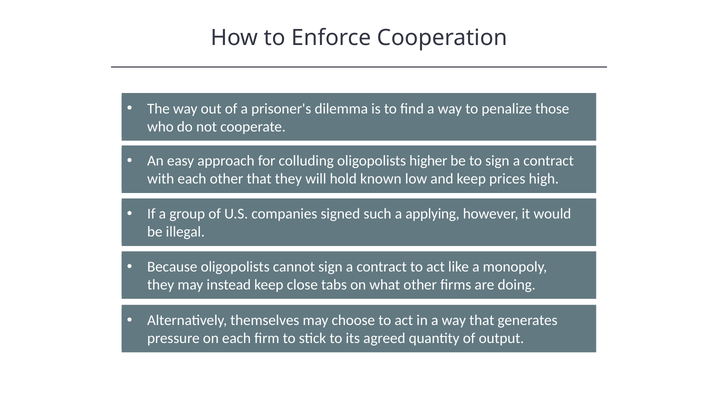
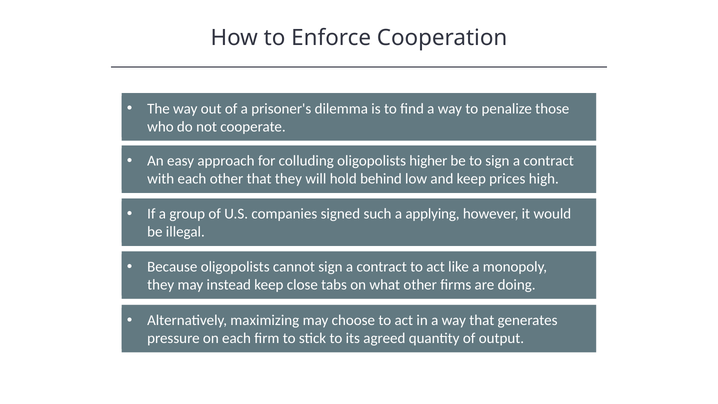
known: known -> behind
themselves: themselves -> maximizing
